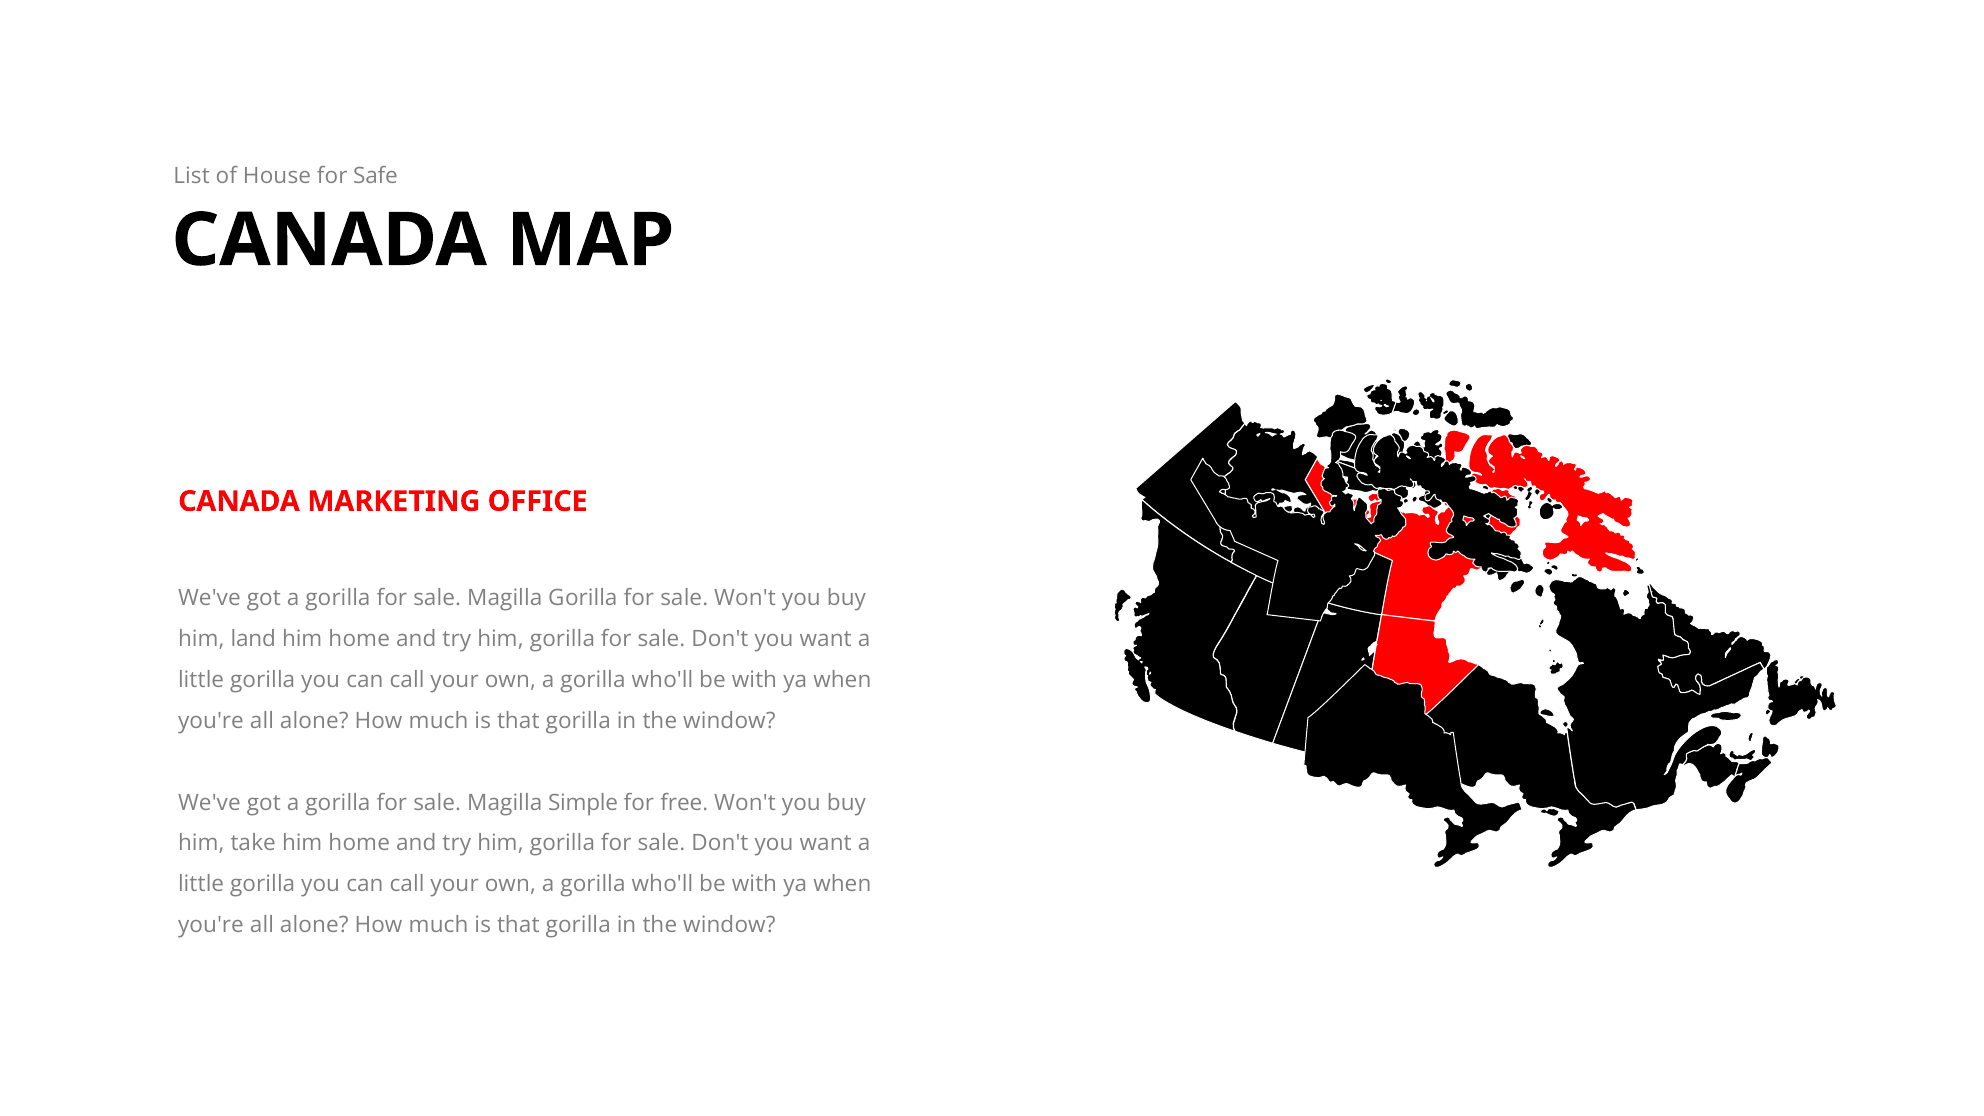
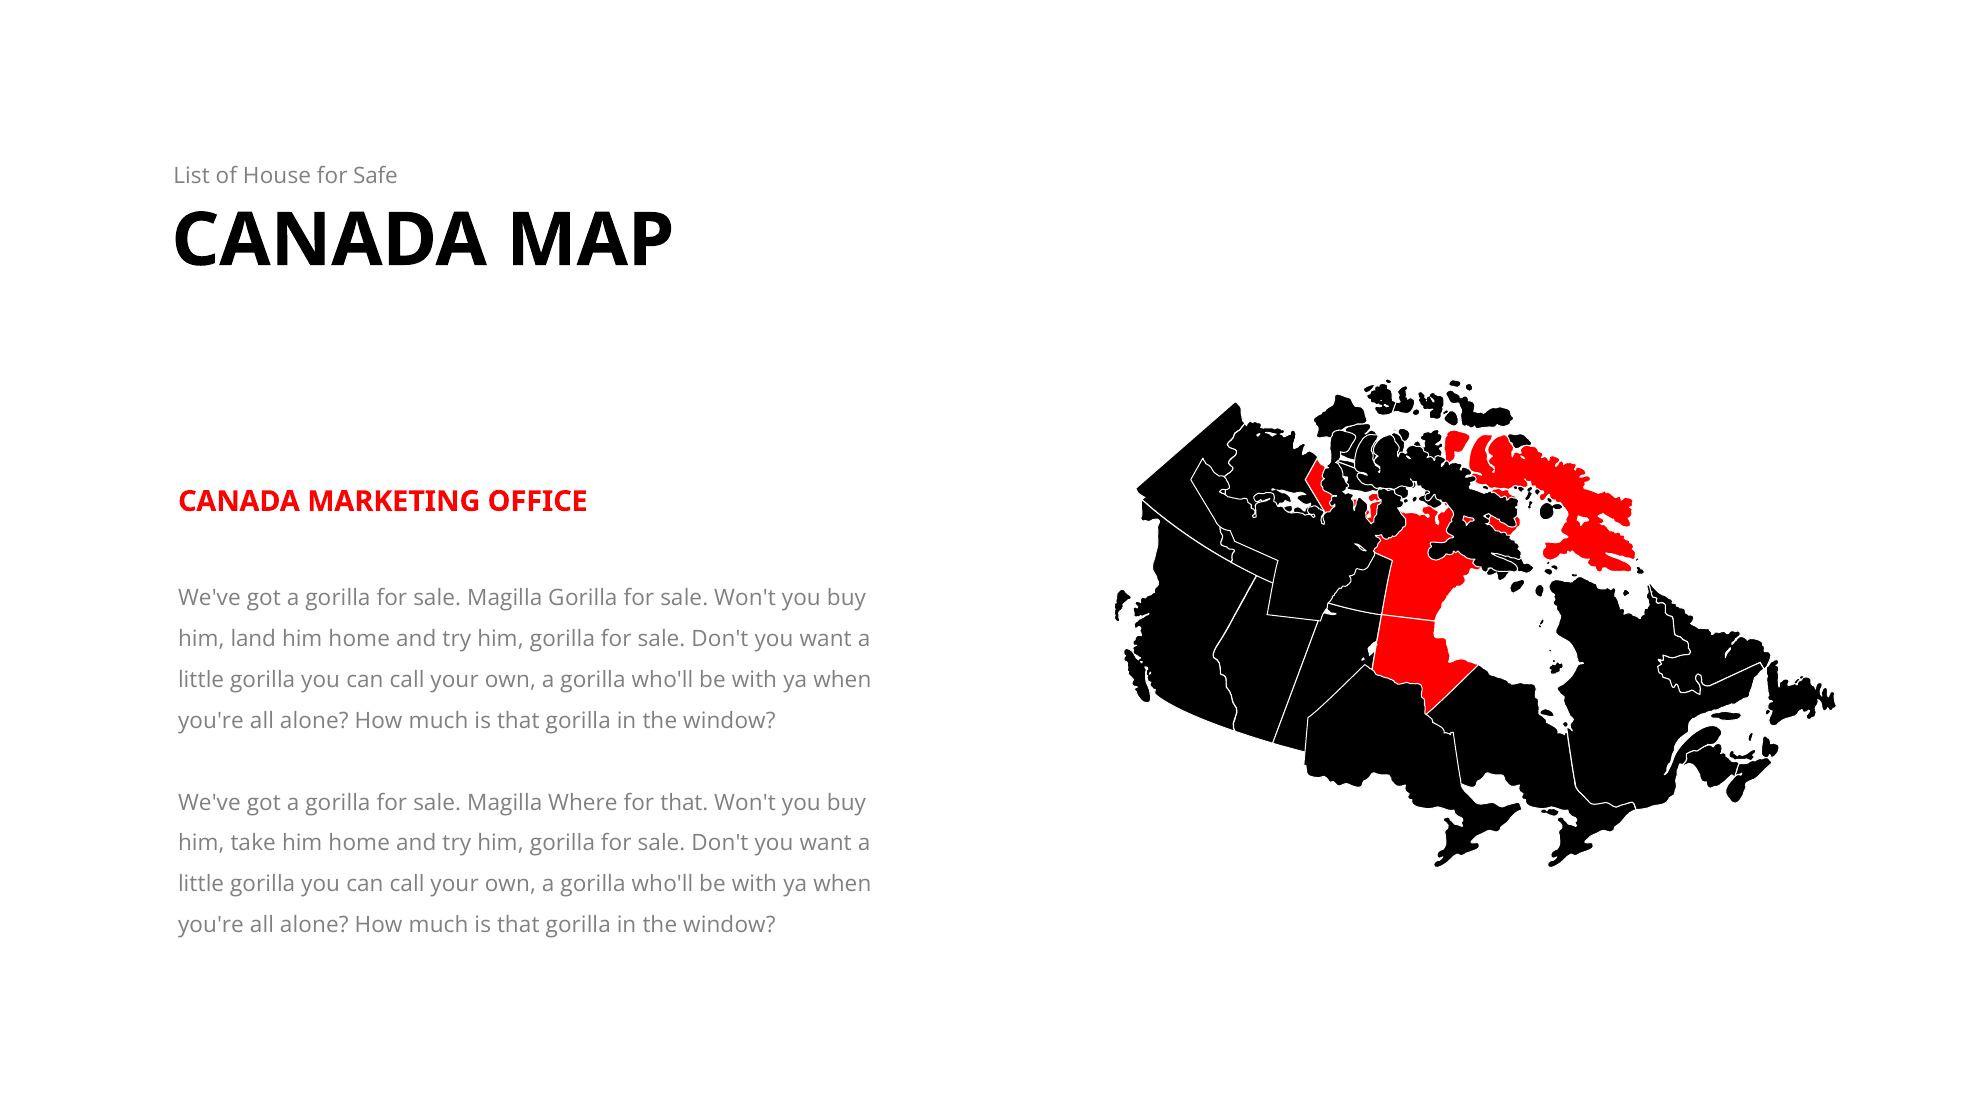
Simple: Simple -> Where
for free: free -> that
